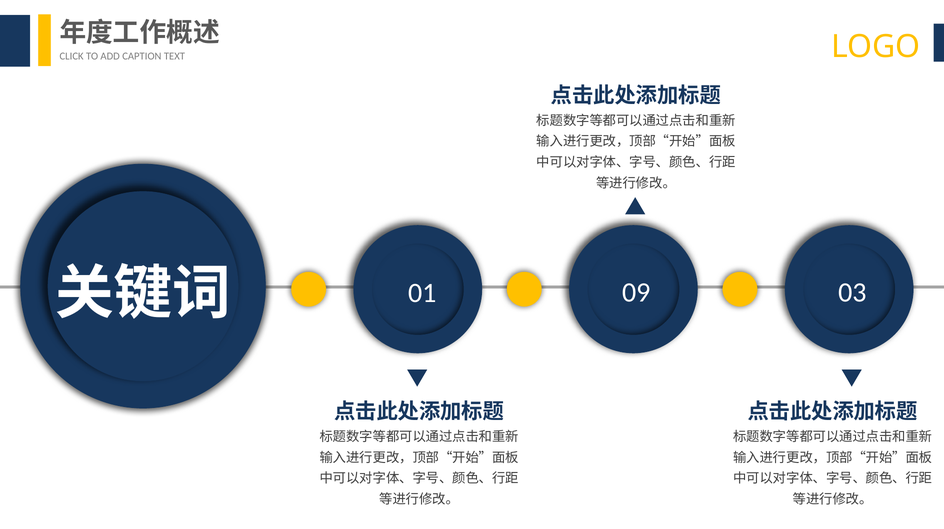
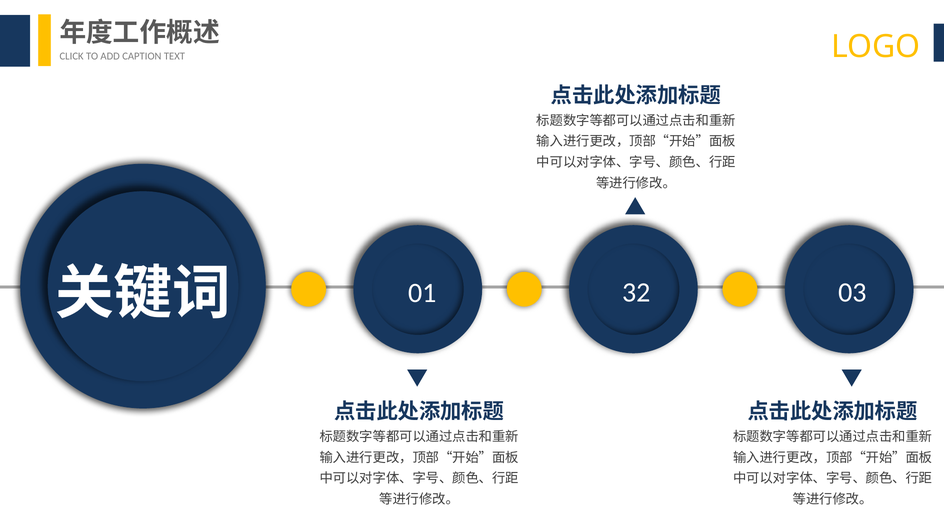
09: 09 -> 32
